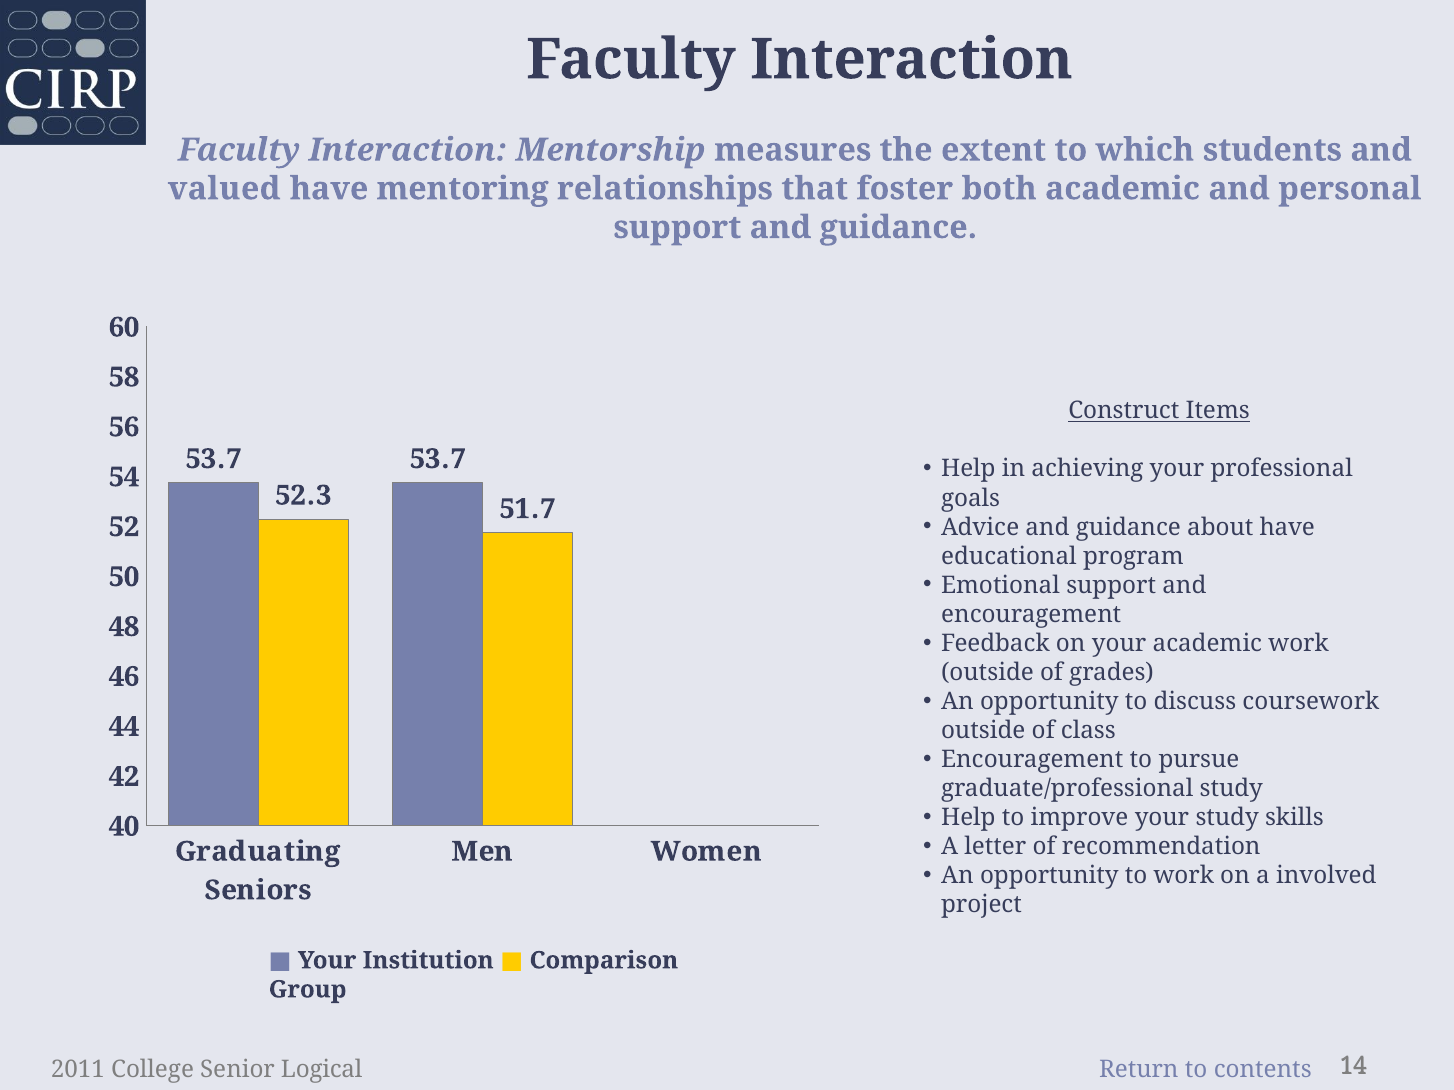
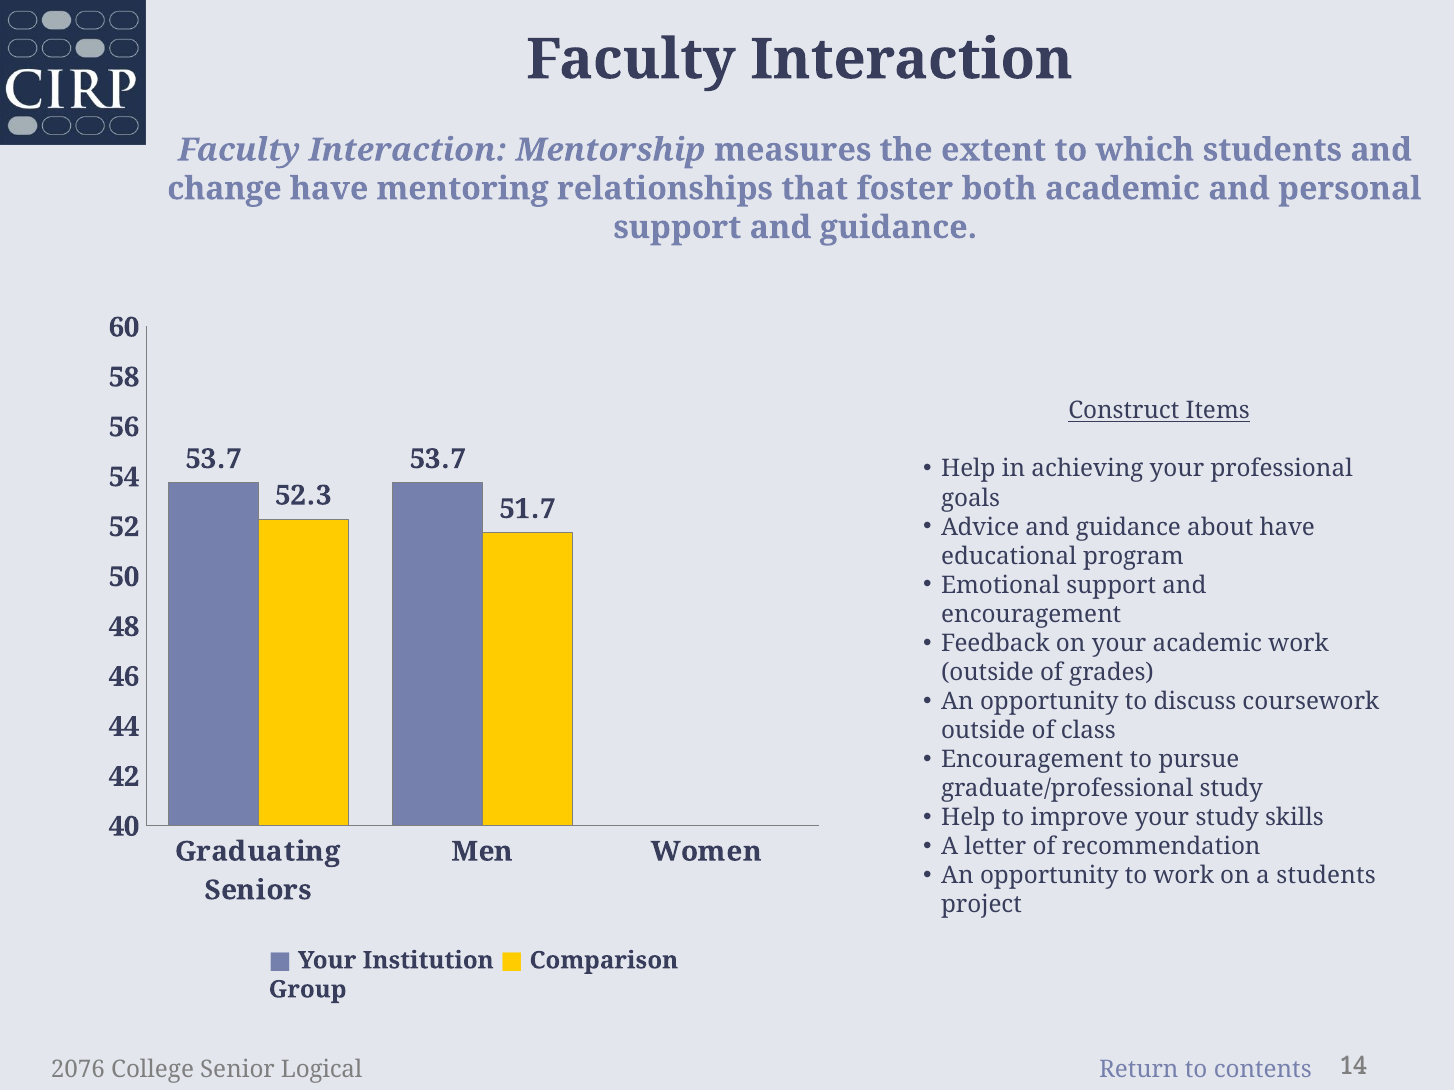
valued: valued -> change
a involved: involved -> students
2011: 2011 -> 2076
